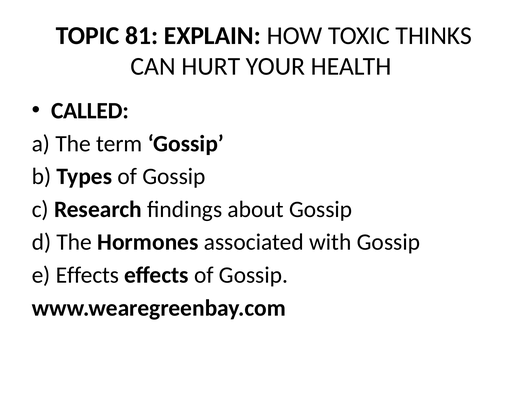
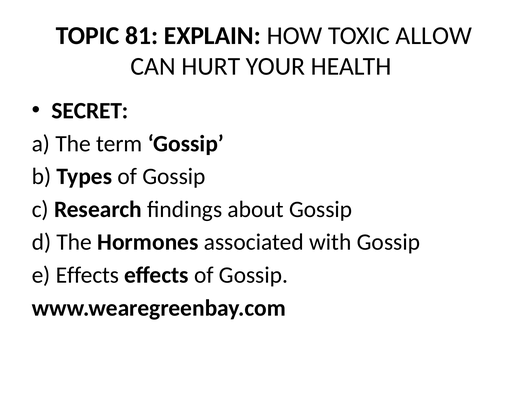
THINKS: THINKS -> ALLOW
CALLED: CALLED -> SECRET
